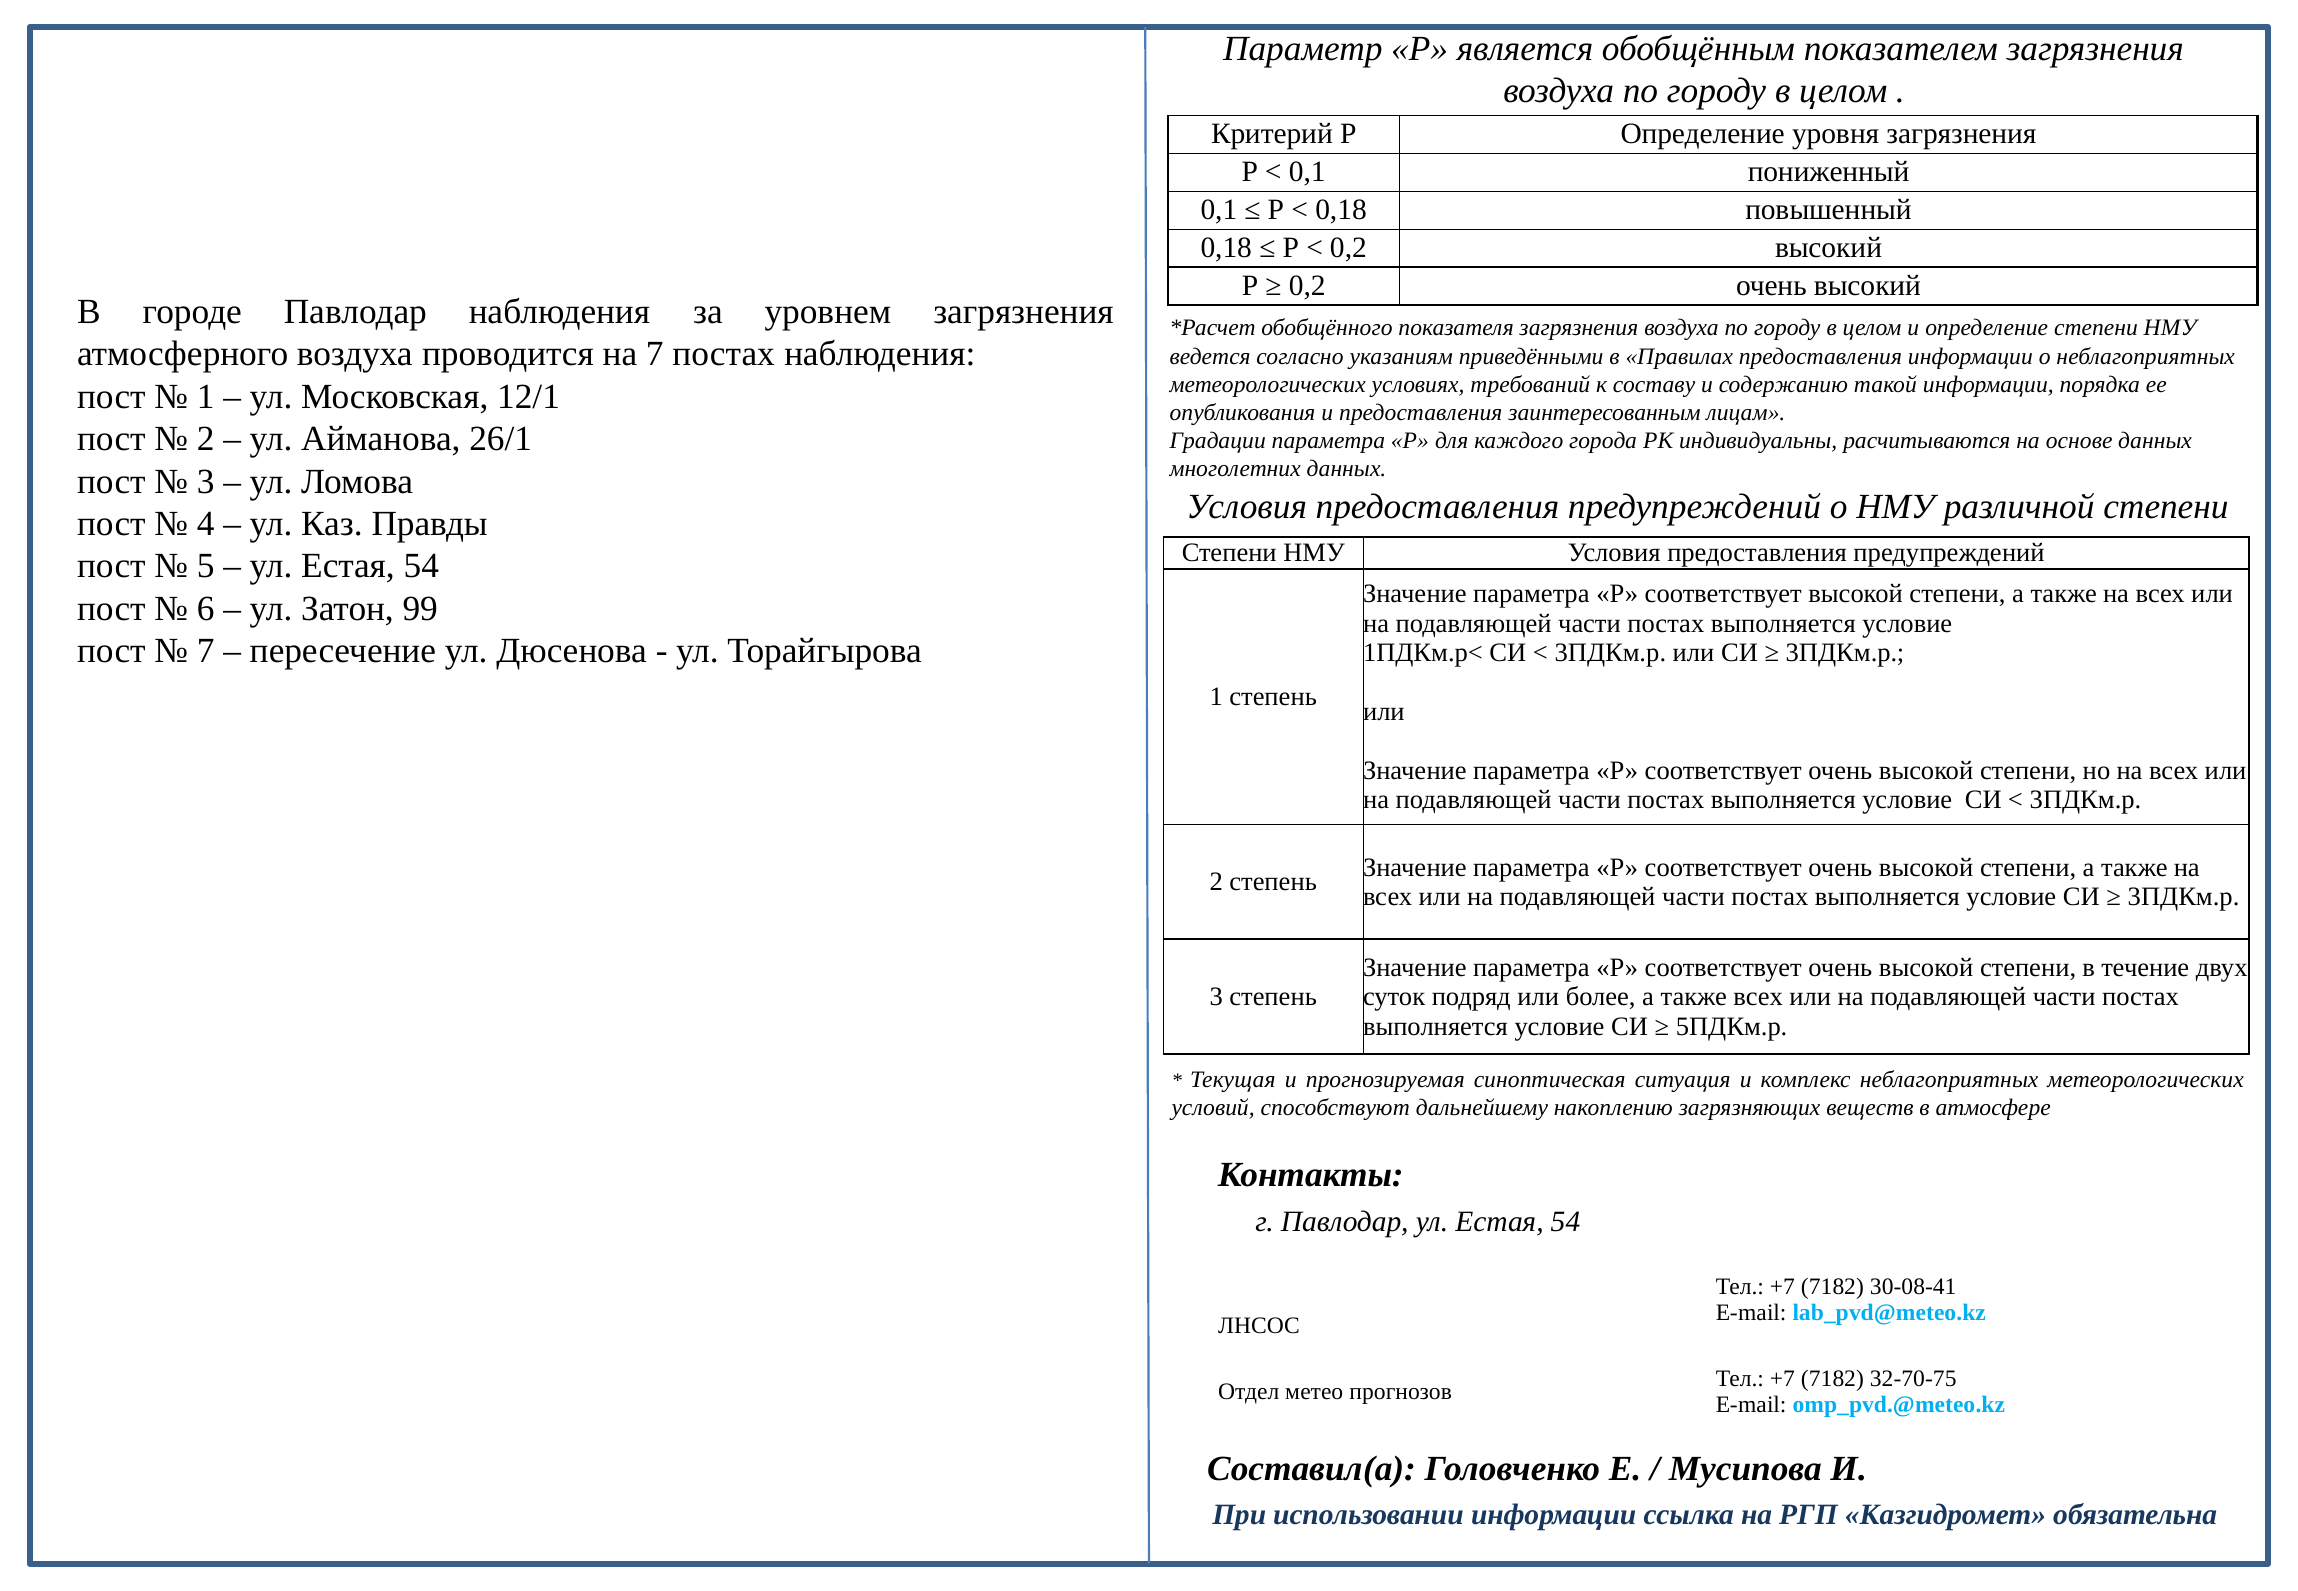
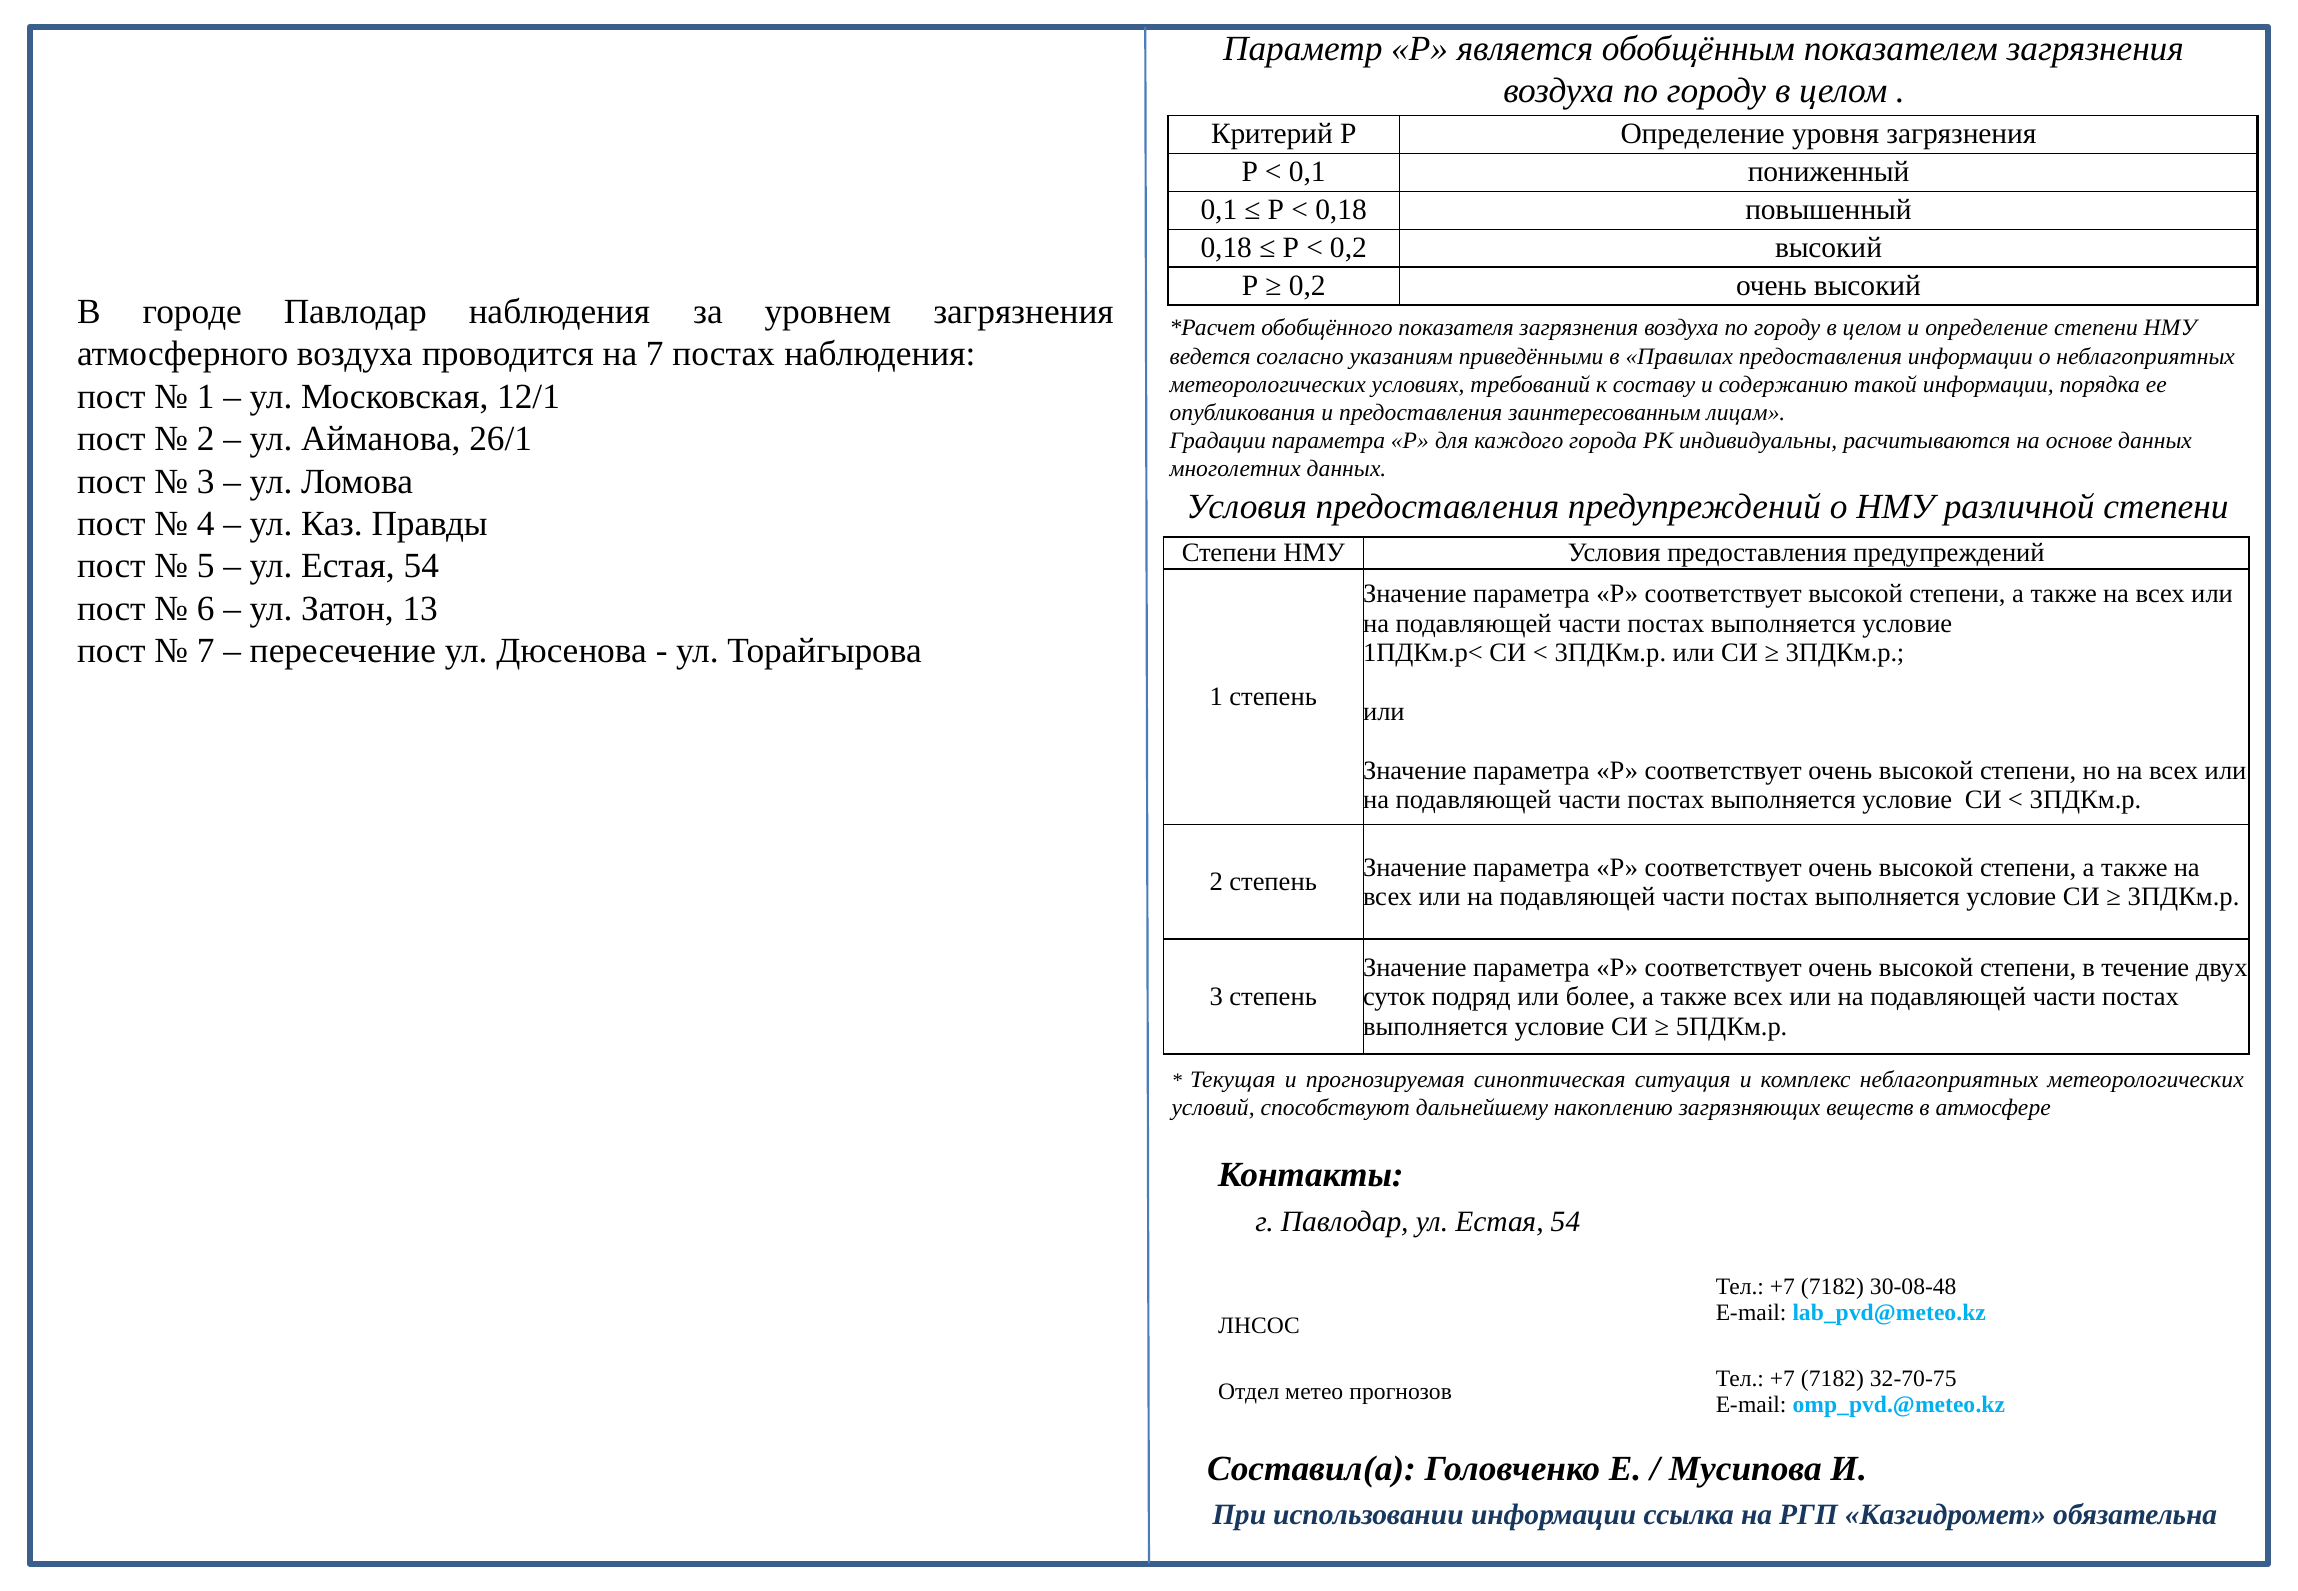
99: 99 -> 13
30-08-41: 30-08-41 -> 30-08-48
